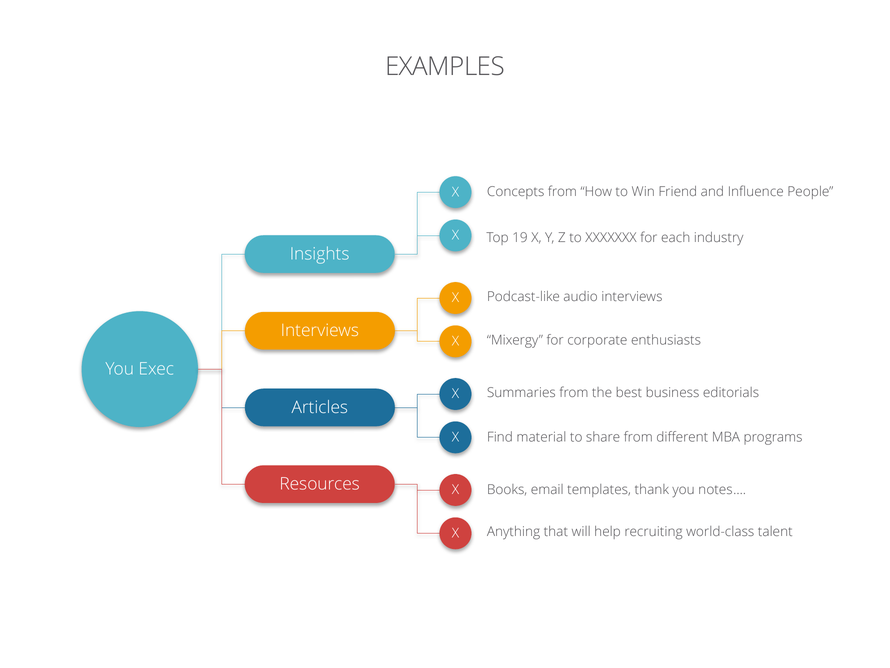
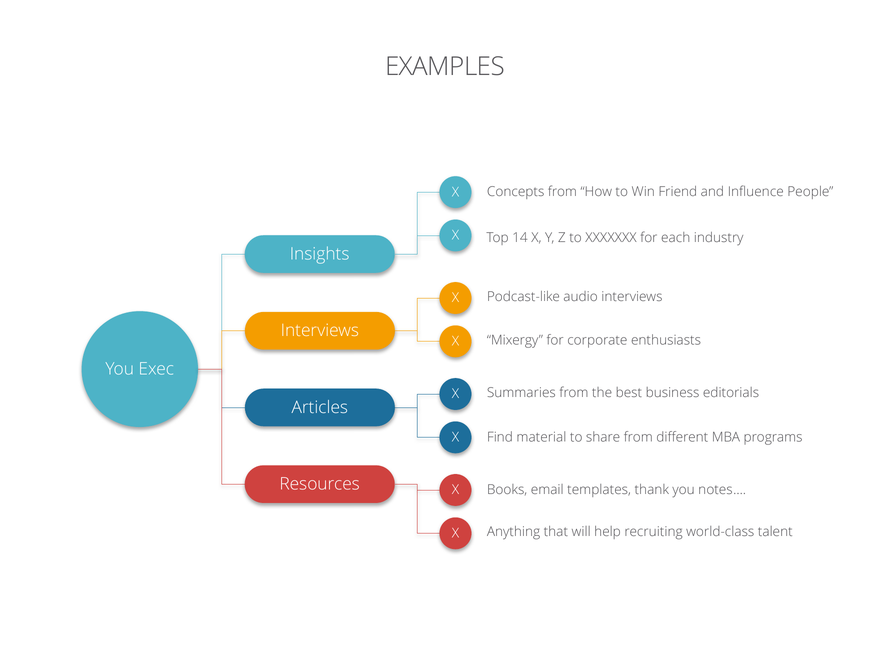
19: 19 -> 14
